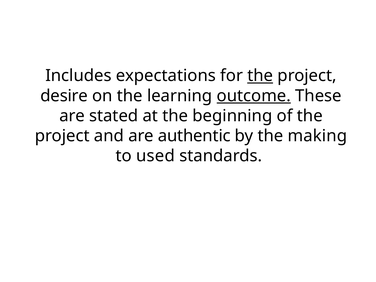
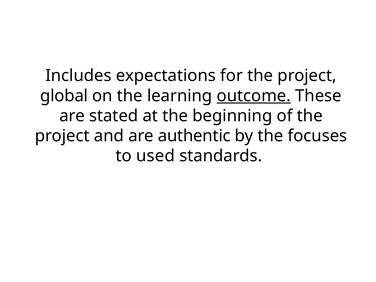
the at (260, 76) underline: present -> none
desire: desire -> global
making: making -> focuses
